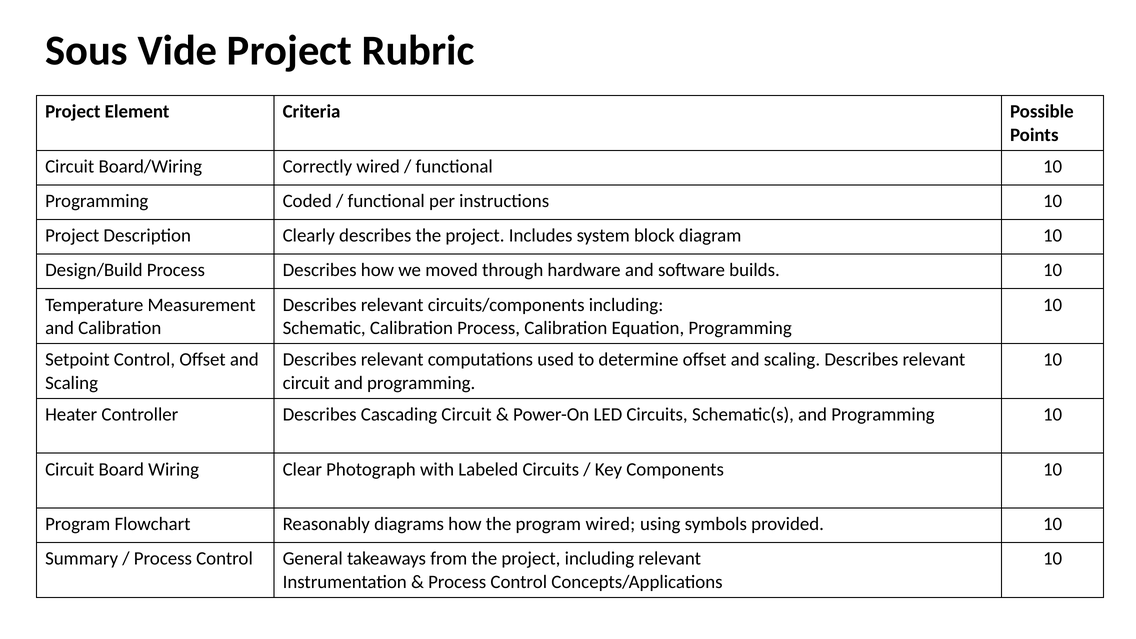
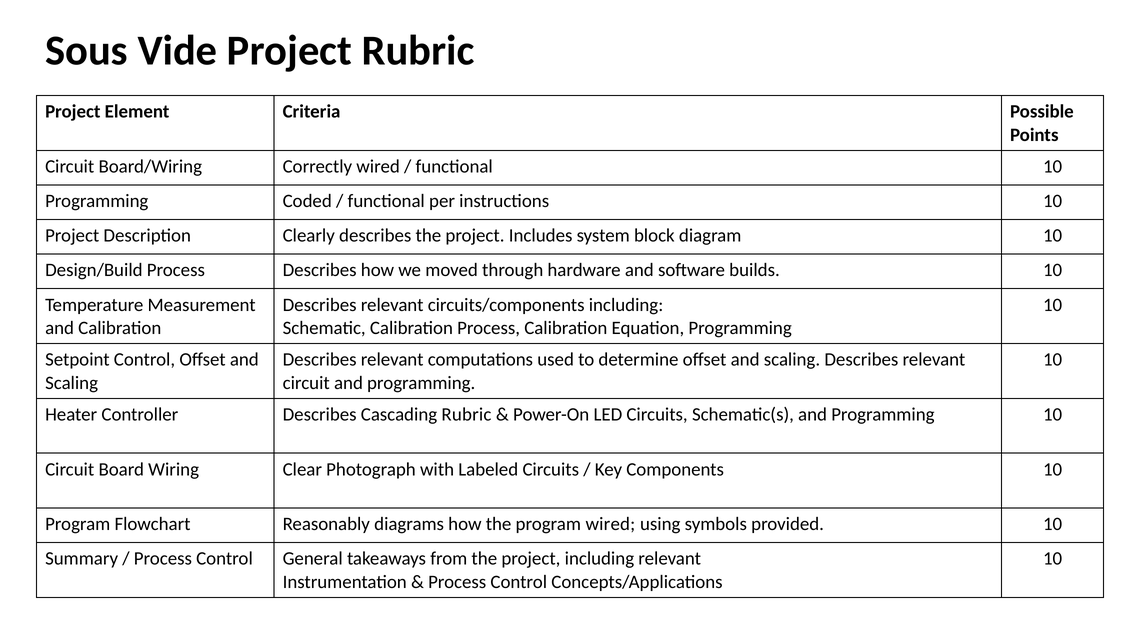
Cascading Circuit: Circuit -> Rubric
